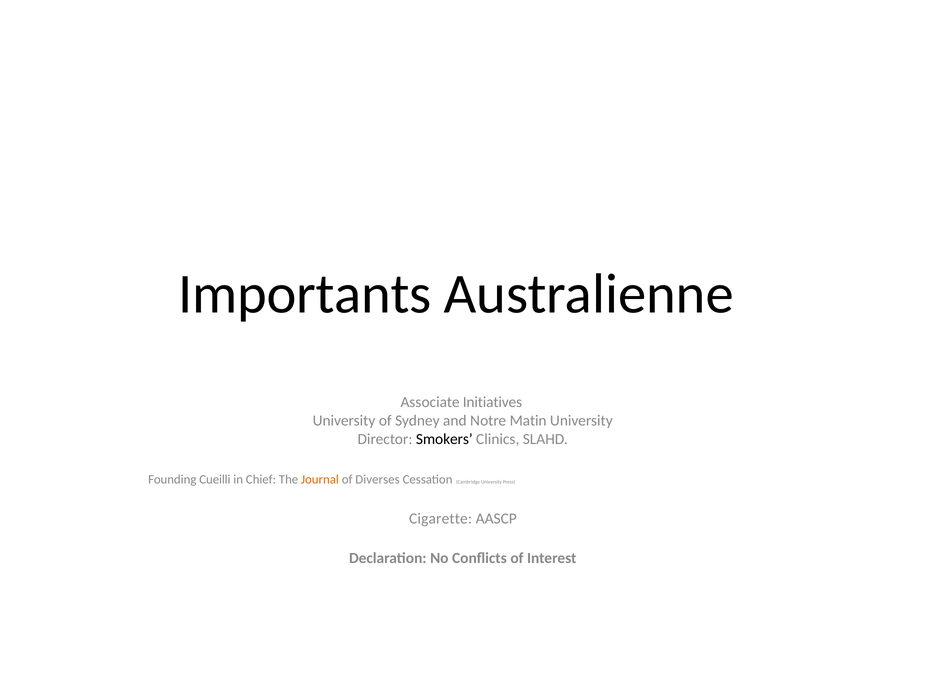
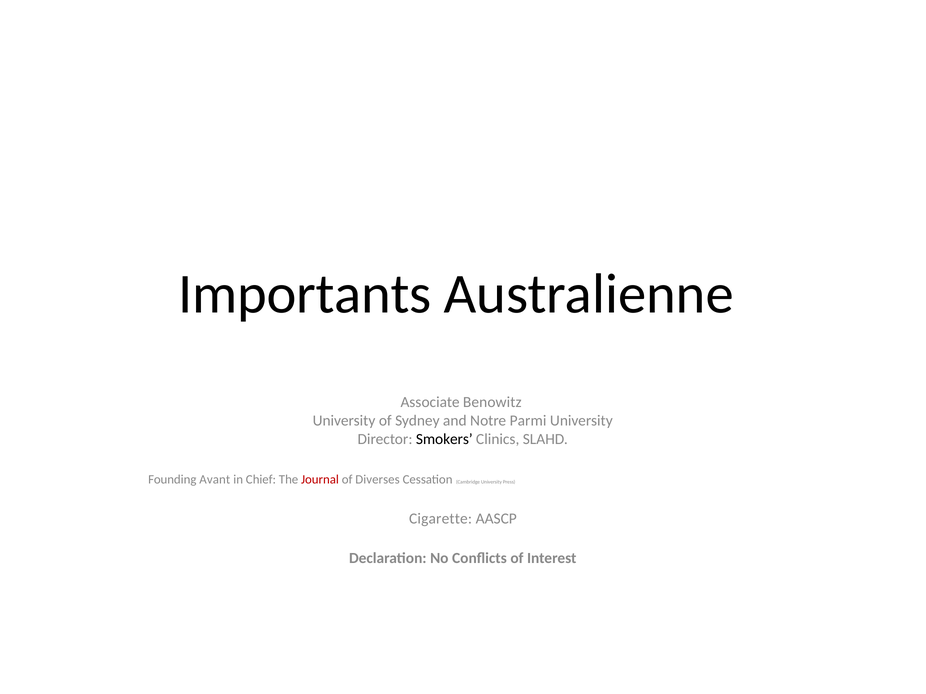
Initiatives: Initiatives -> Benowitz
Matin: Matin -> Parmi
Cueilli: Cueilli -> Avant
Journal colour: orange -> red
